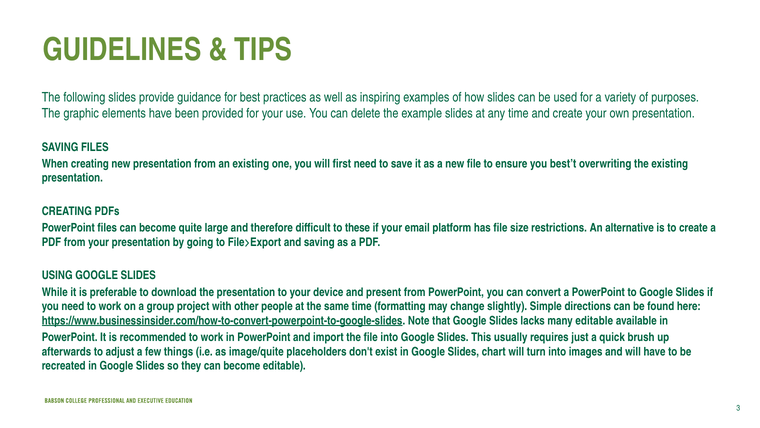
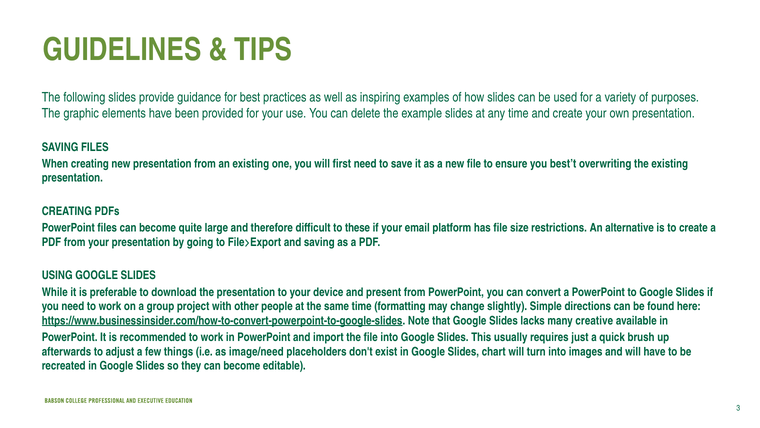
many editable: editable -> creative
image/quite: image/quite -> image/need
